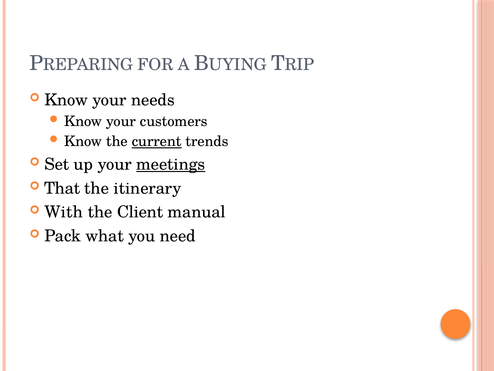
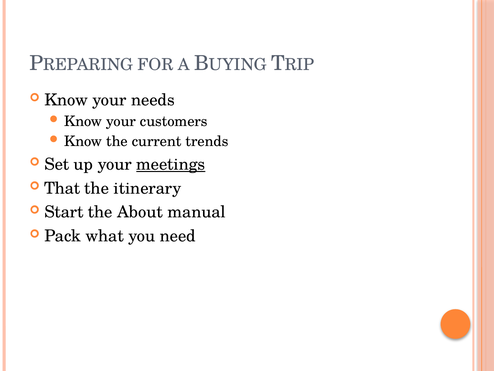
current underline: present -> none
With: With -> Start
Client: Client -> About
